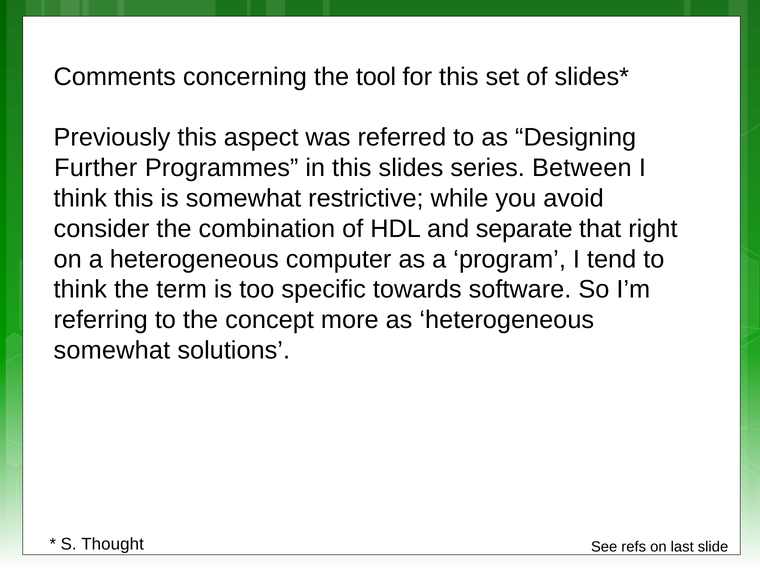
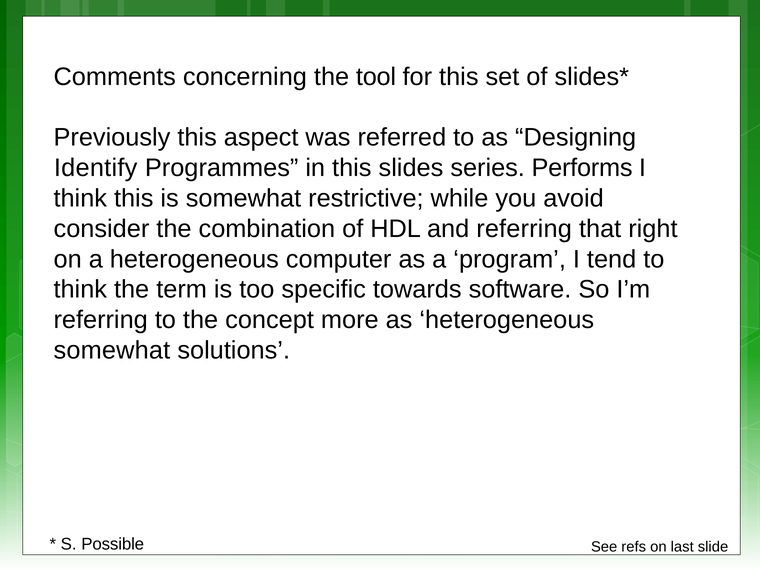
Further: Further -> Identify
Between: Between -> Performs
and separate: separate -> referring
Thought: Thought -> Possible
